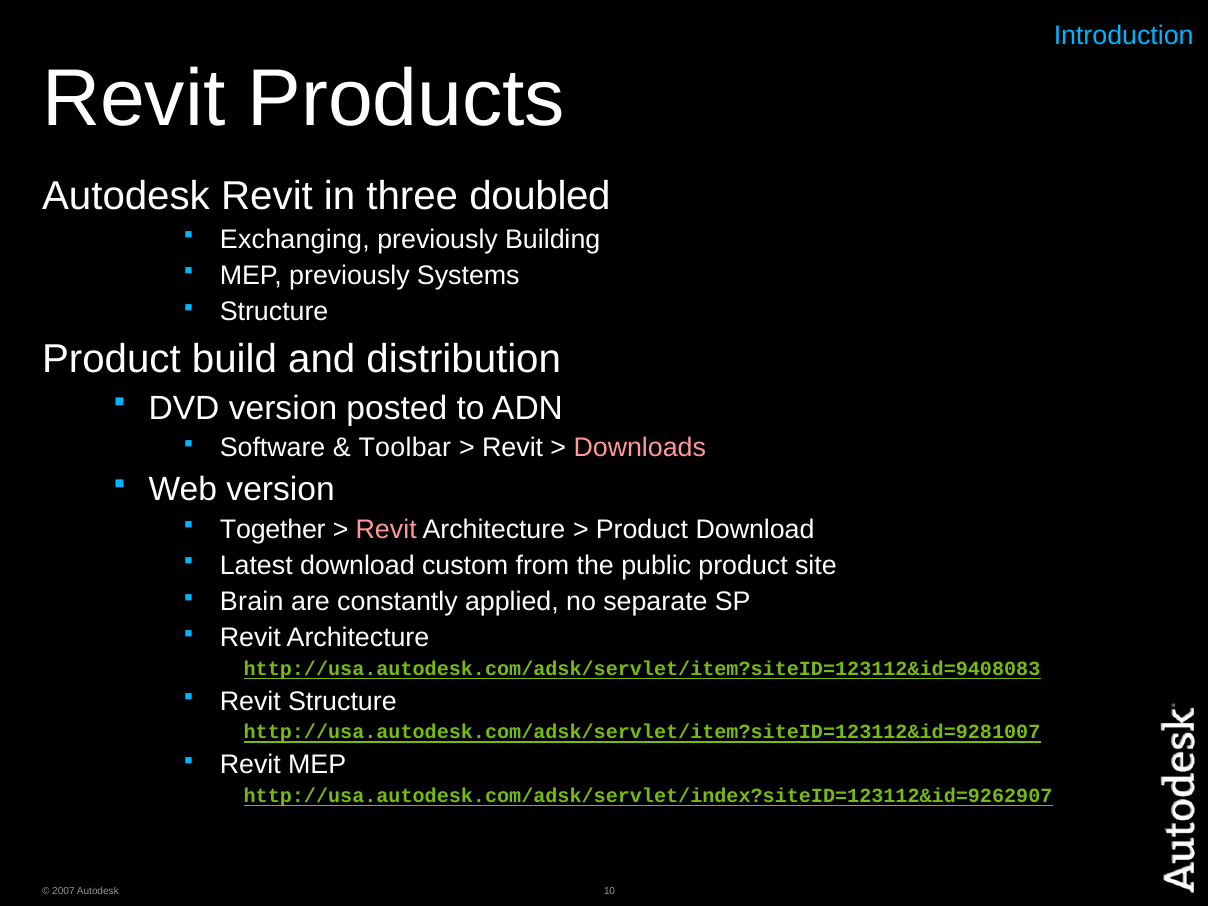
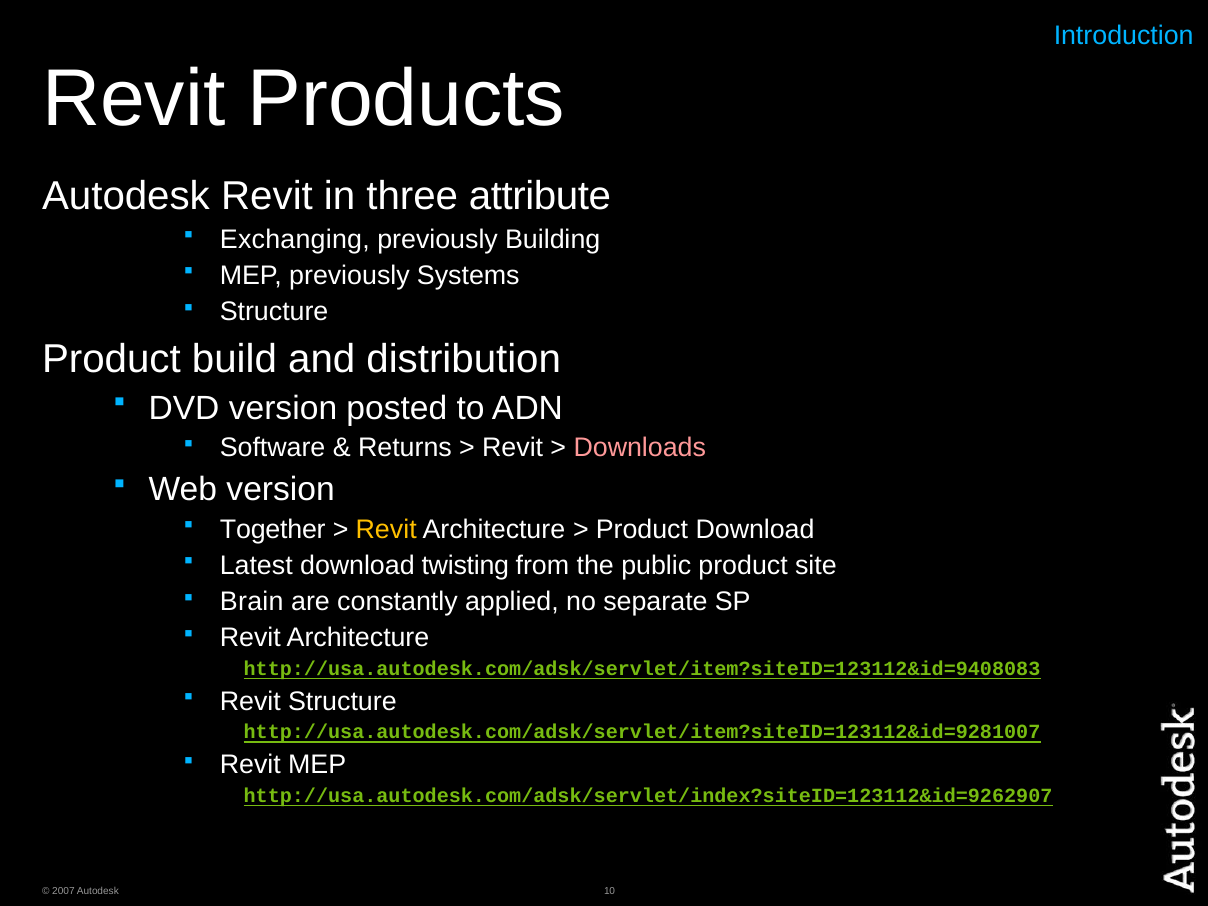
doubled: doubled -> attribute
Toolbar: Toolbar -> Returns
Revit at (386, 529) colour: pink -> yellow
custom: custom -> twisting
